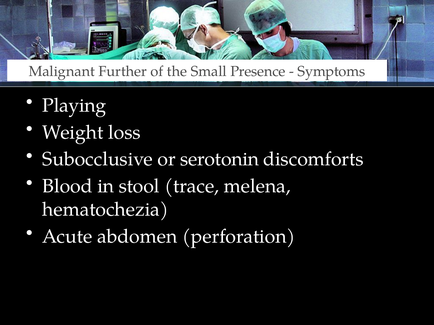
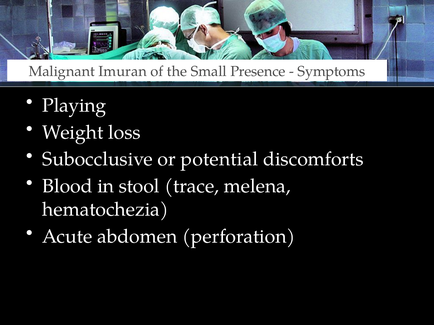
Further: Further -> Imuran
serotonin: serotonin -> potential
